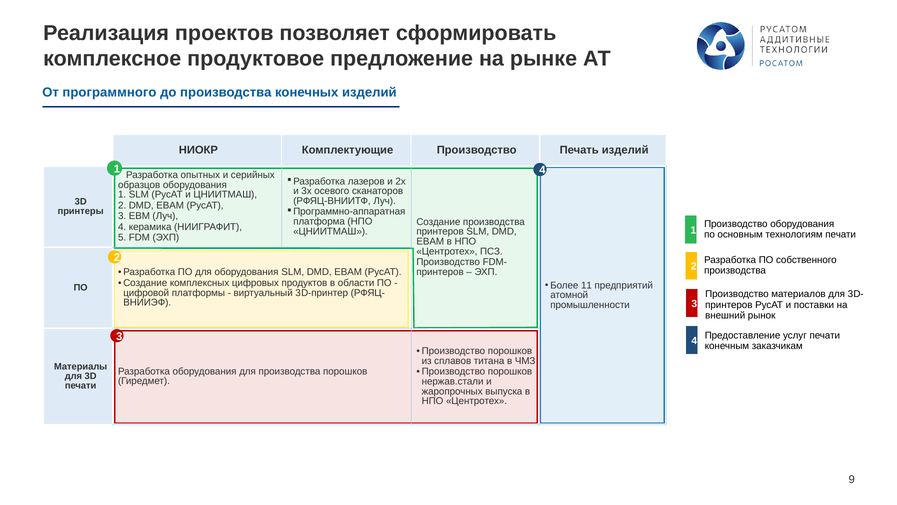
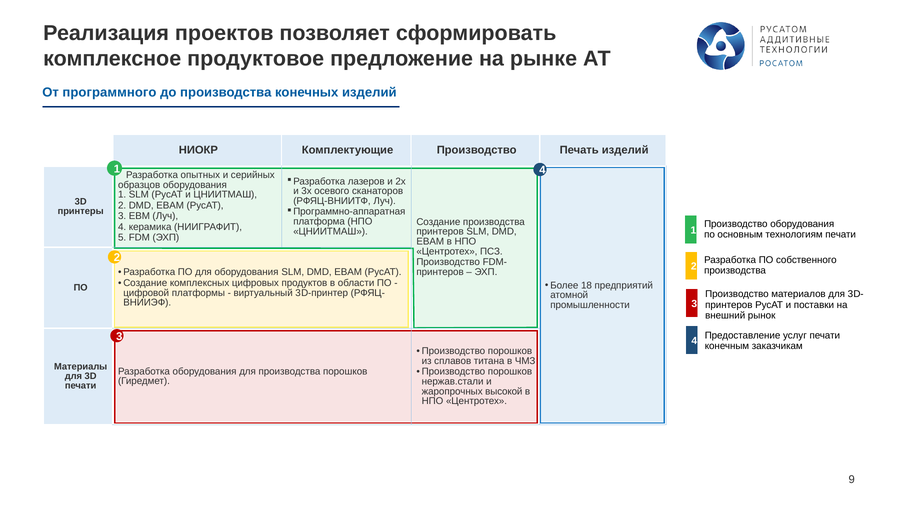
11: 11 -> 18
выпуска: выпуска -> высокой
